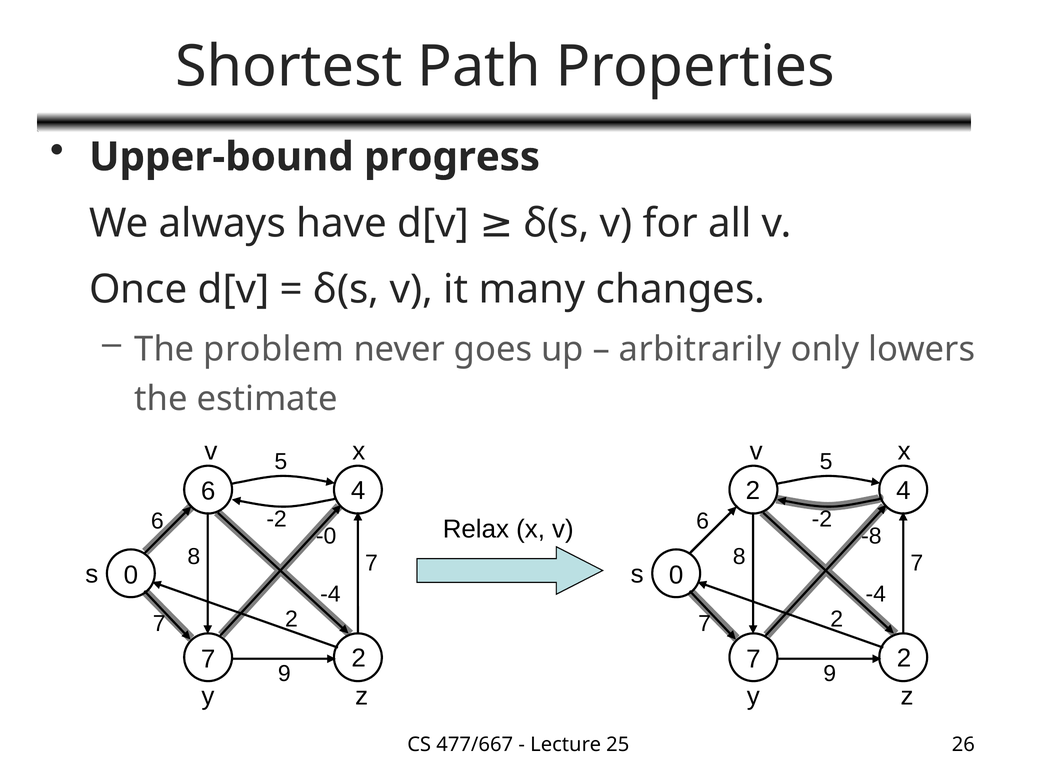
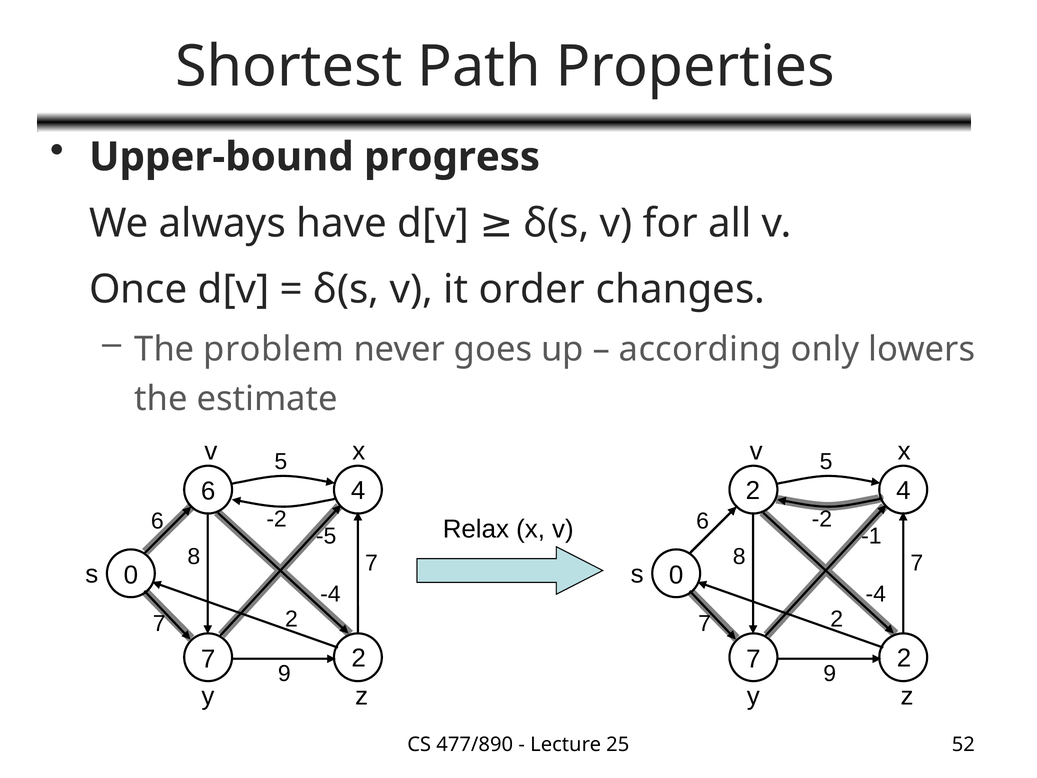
many: many -> order
arbitrarily: arbitrarily -> according
-0: -0 -> -5
-8: -8 -> -1
477/667: 477/667 -> 477/890
26: 26 -> 52
